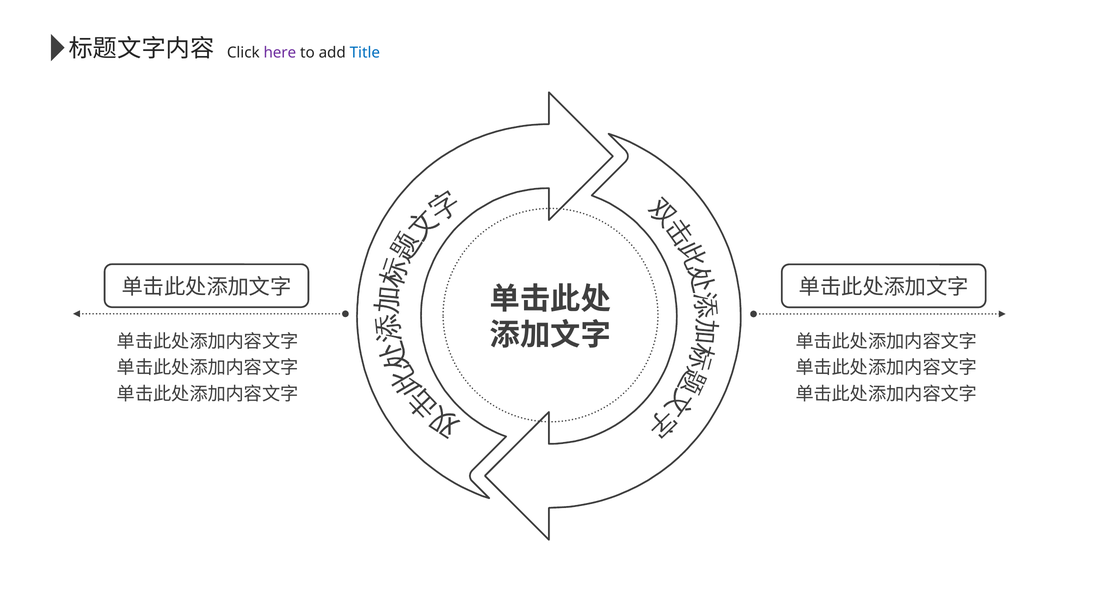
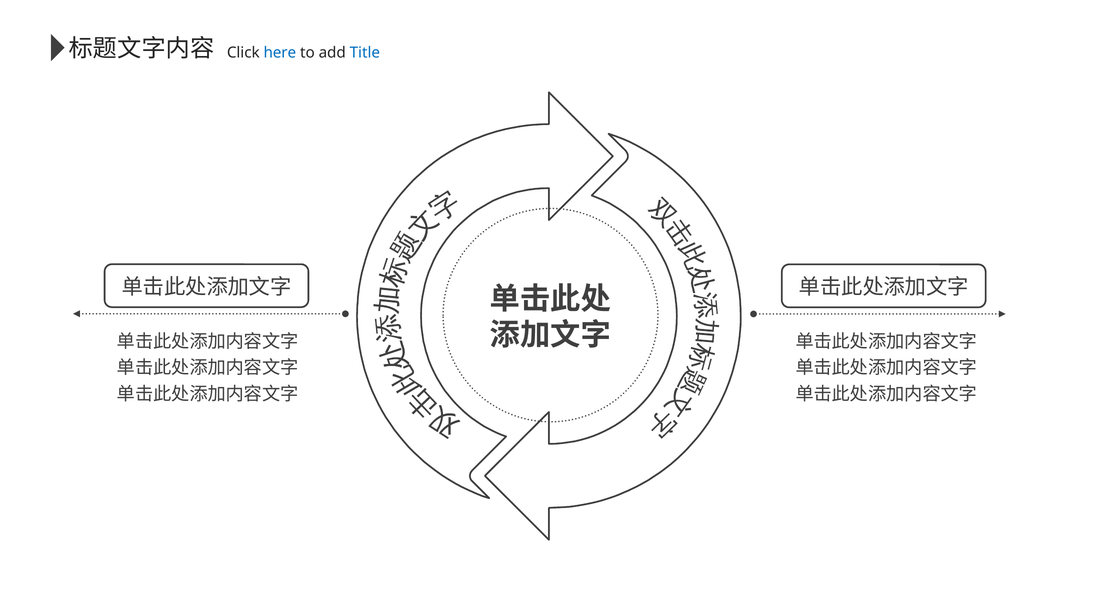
here colour: purple -> blue
